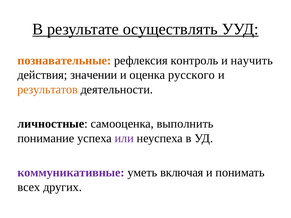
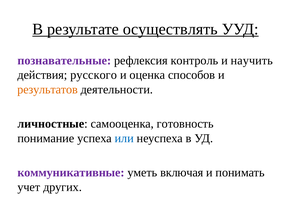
познавательные colour: orange -> purple
значении: значении -> русского
русского: русского -> способов
выполнить: выполнить -> готовность
или colour: purple -> blue
всех: всех -> учет
